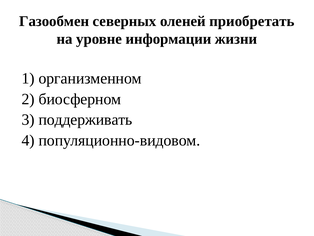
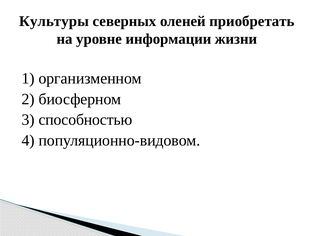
Газообмен: Газообмен -> Культуры
поддерживать: поддерживать -> способностью
